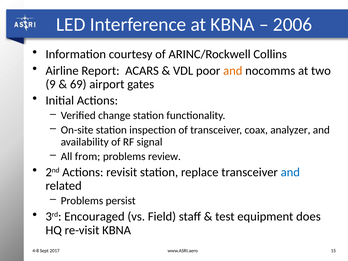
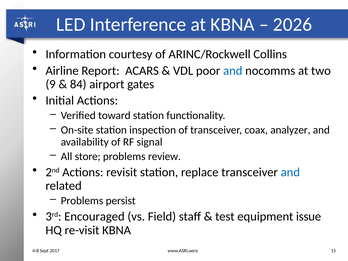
2006: 2006 -> 2026
and at (233, 71) colour: orange -> blue
69: 69 -> 84
change: change -> toward
from: from -> store
does: does -> issue
